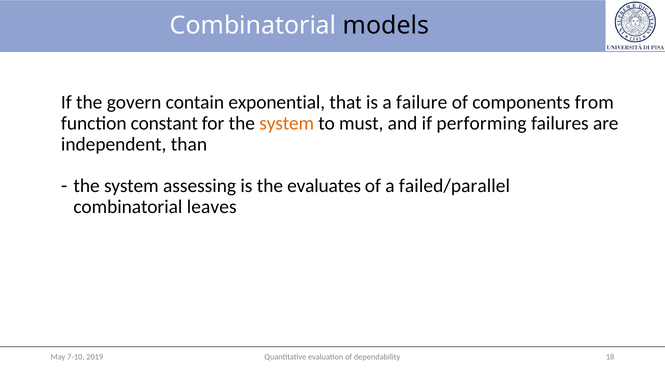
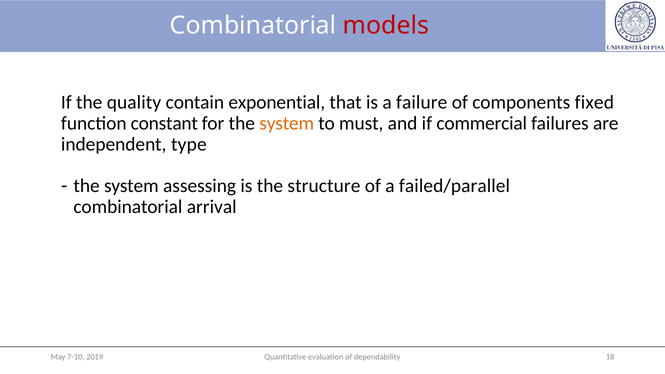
models colour: black -> red
govern: govern -> quality
from: from -> fixed
performing: performing -> commercial
than: than -> type
evaluates: evaluates -> structure
leaves: leaves -> arrival
